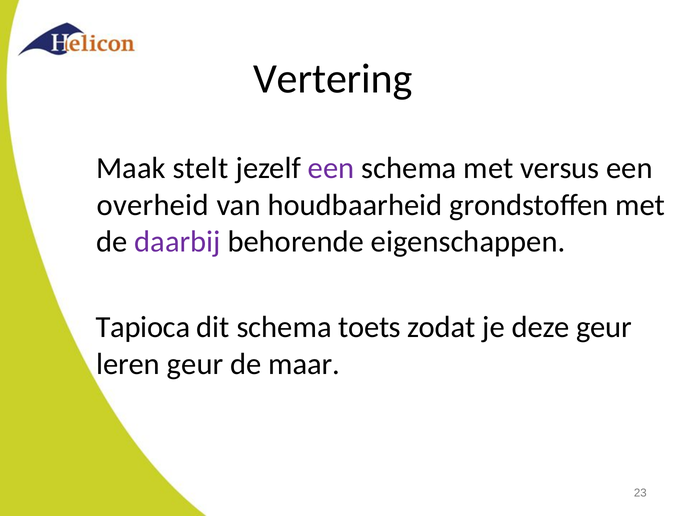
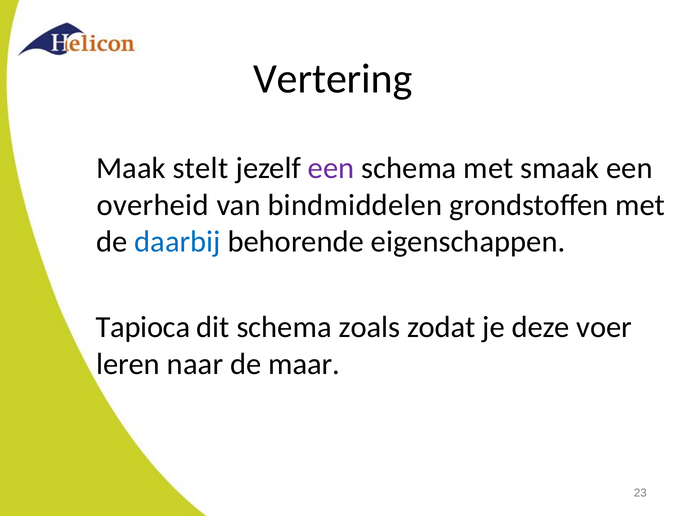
versus: versus -> smaak
houdbaarheid: houdbaarheid -> bindmiddelen
daarbij colour: purple -> blue
toets: toets -> zoals
deze geur: geur -> voer
leren geur: geur -> naar
